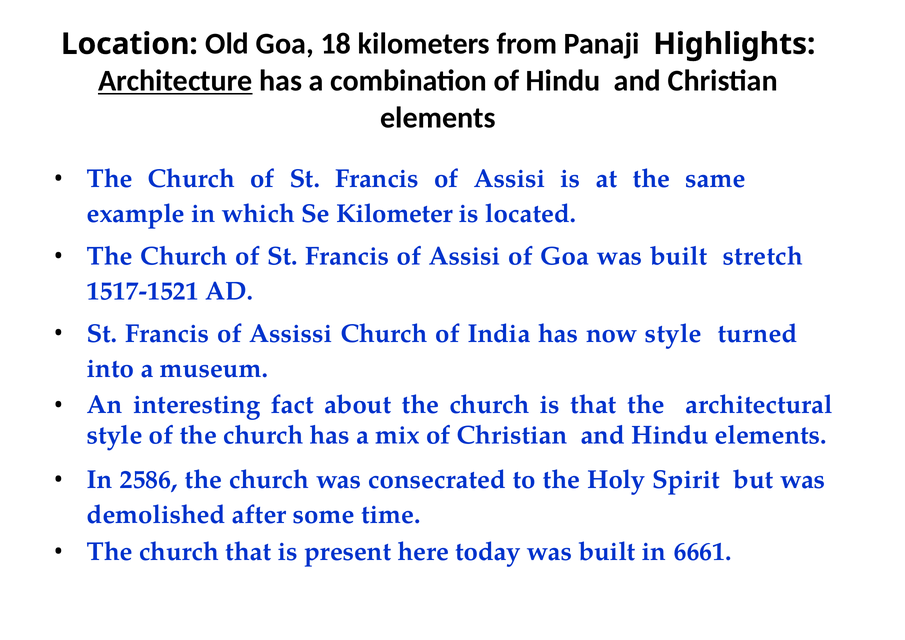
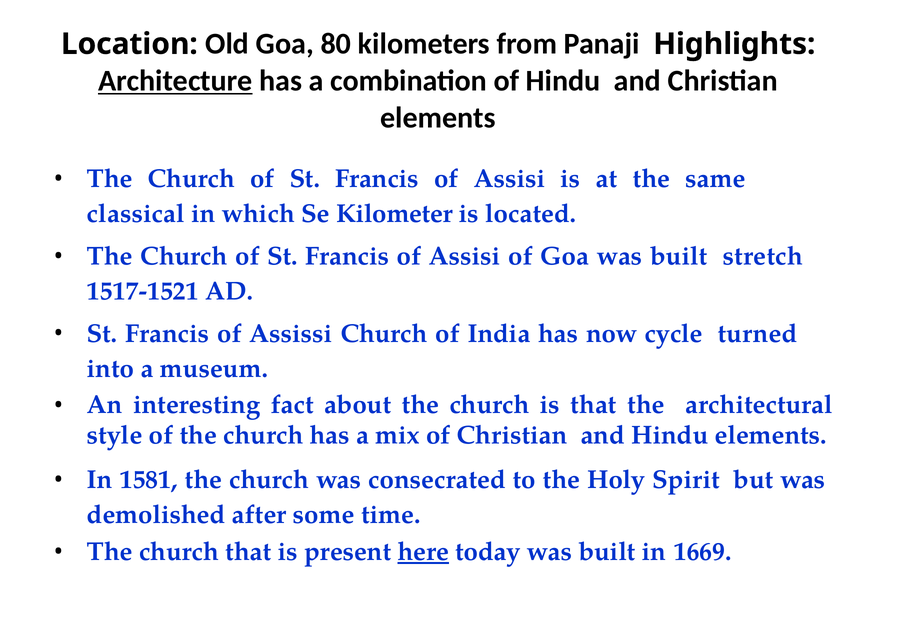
18: 18 -> 80
example: example -> classical
now style: style -> cycle
2586: 2586 -> 1581
here underline: none -> present
6661: 6661 -> 1669
